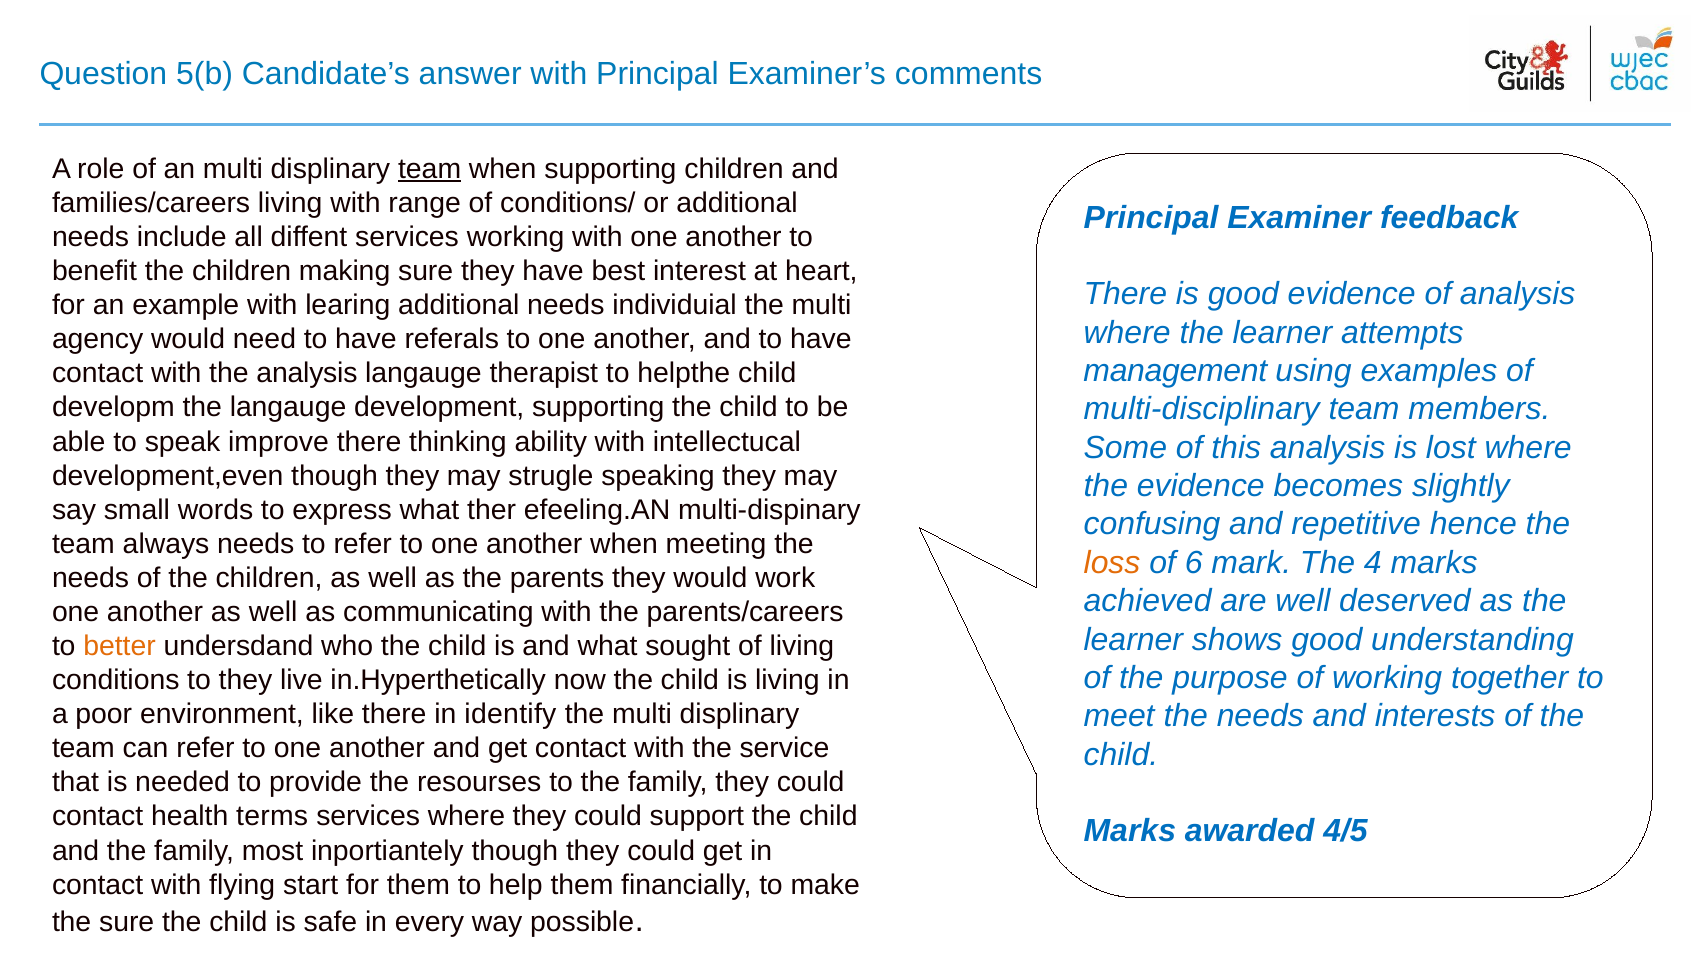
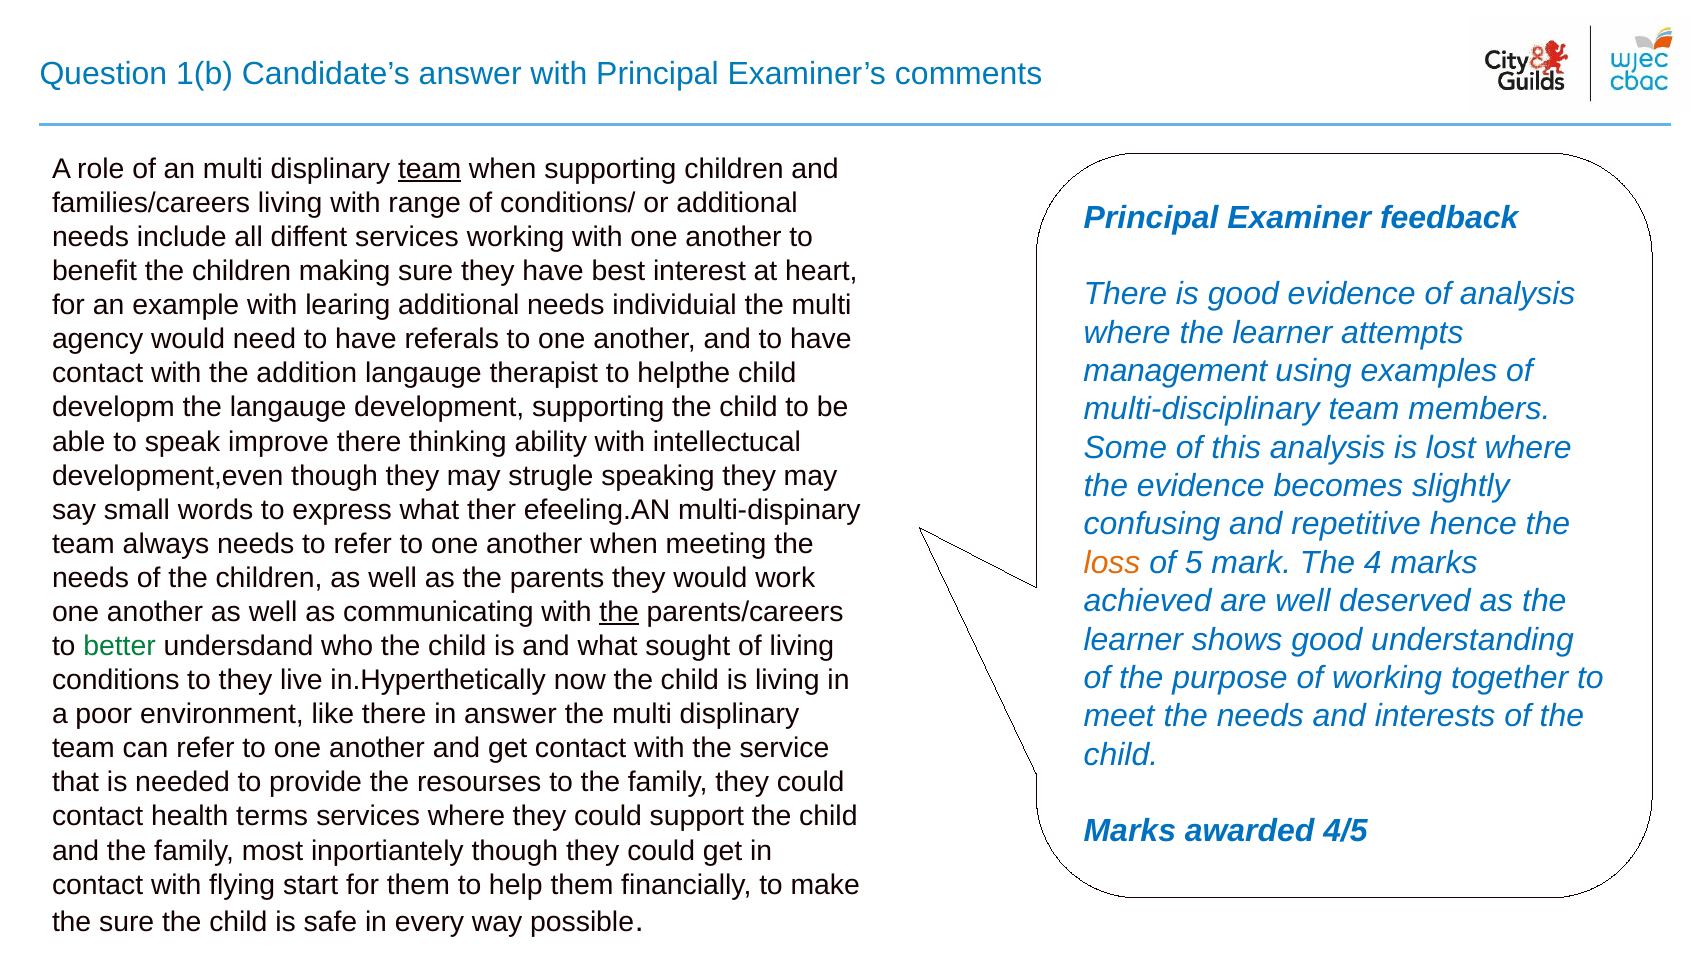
5(b: 5(b -> 1(b
the analysis: analysis -> addition
6: 6 -> 5
the at (619, 612) underline: none -> present
better colour: orange -> green
in identify: identify -> answer
